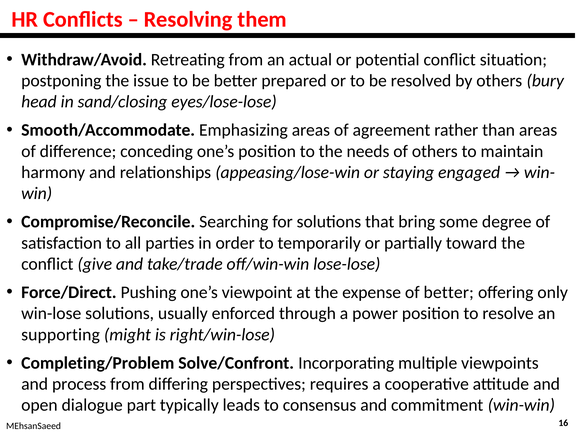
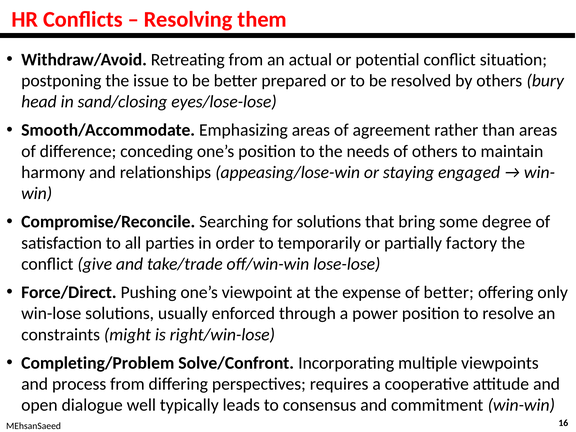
toward: toward -> factory
supporting: supporting -> constraints
part: part -> well
